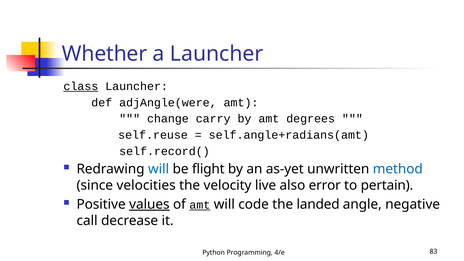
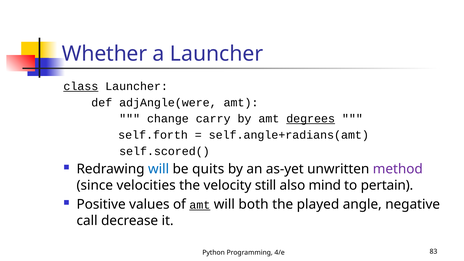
degrees underline: none -> present
self.reuse: self.reuse -> self.forth
self.record(: self.record( -> self.scored(
flight: flight -> quits
method colour: blue -> purple
live: live -> still
error: error -> mind
values underline: present -> none
code: code -> both
landed: landed -> played
